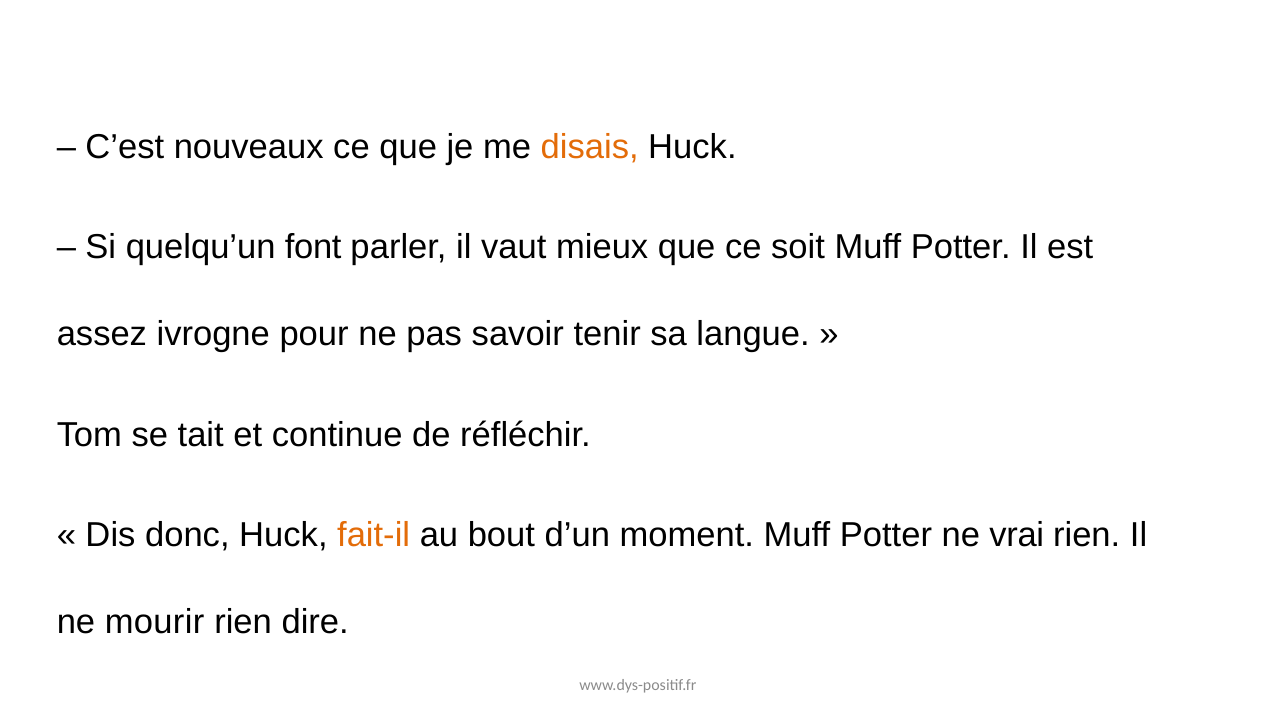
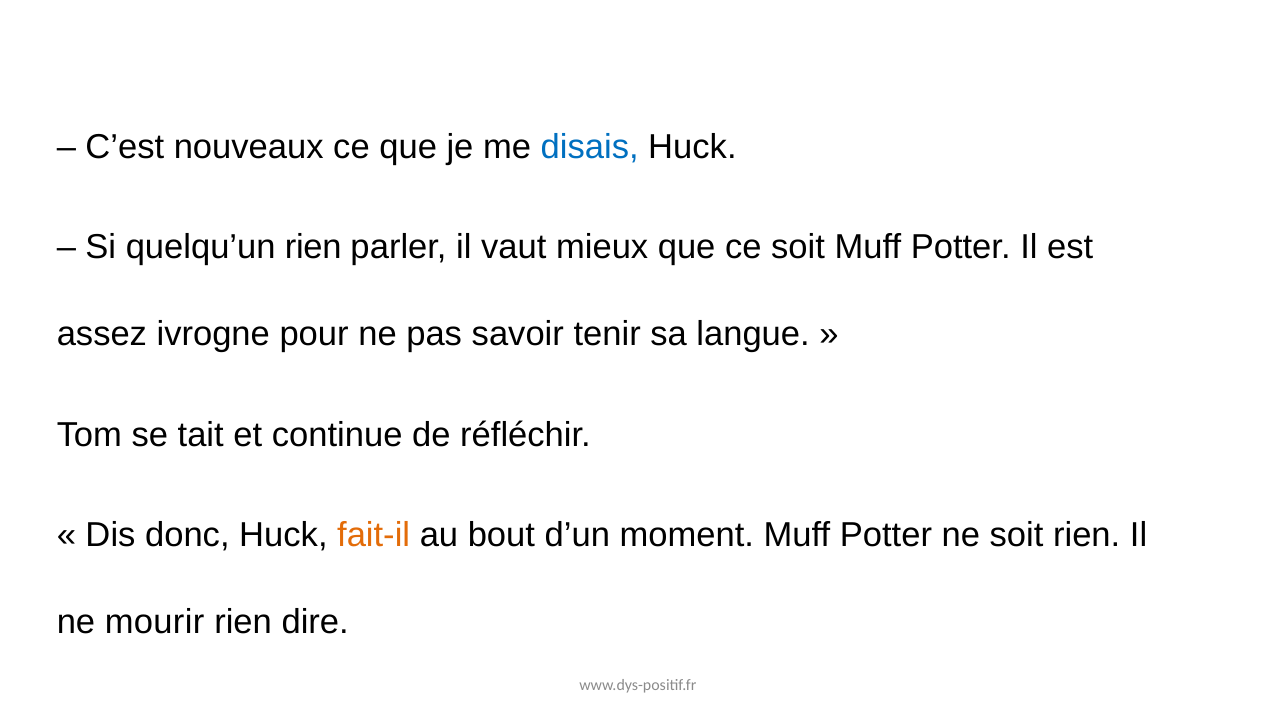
disais colour: orange -> blue
quelqu’un font: font -> rien
ne vrai: vrai -> soit
